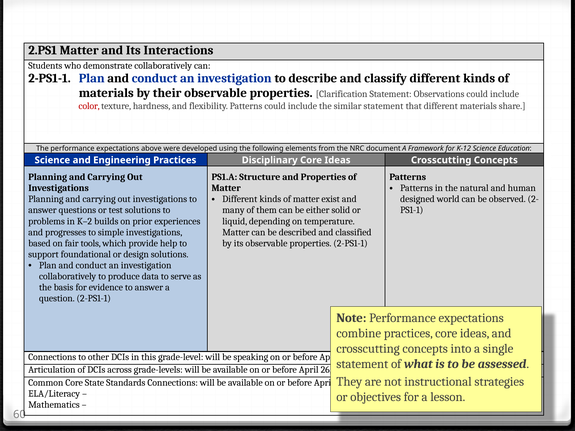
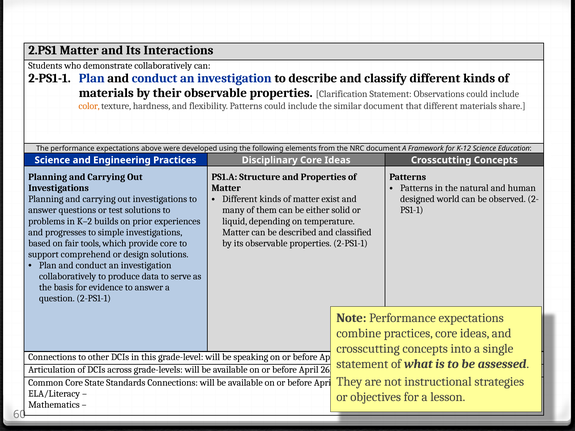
color colour: red -> orange
similar statement: statement -> document
provide help: help -> core
foundational: foundational -> comprehend
